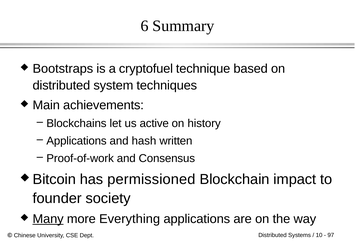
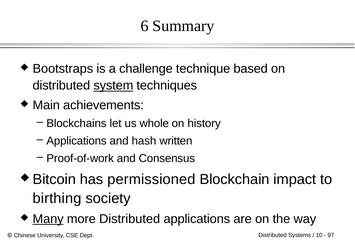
cryptofuel: cryptofuel -> challenge
system underline: none -> present
active: active -> whole
founder: founder -> birthing
more Everything: Everything -> Distributed
